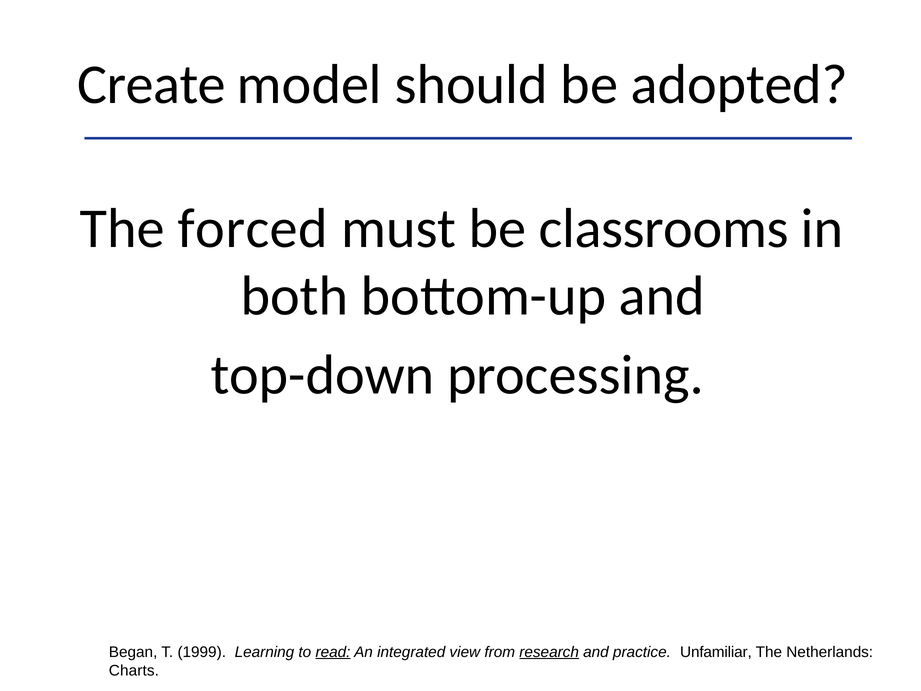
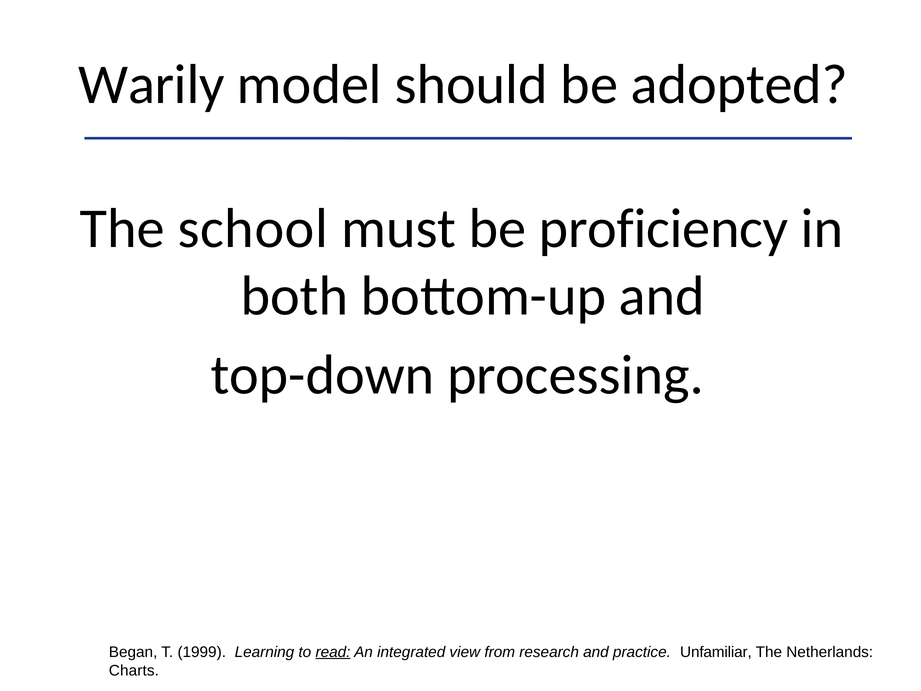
Create: Create -> Warily
forced: forced -> school
classrooms: classrooms -> proficiency
research underline: present -> none
